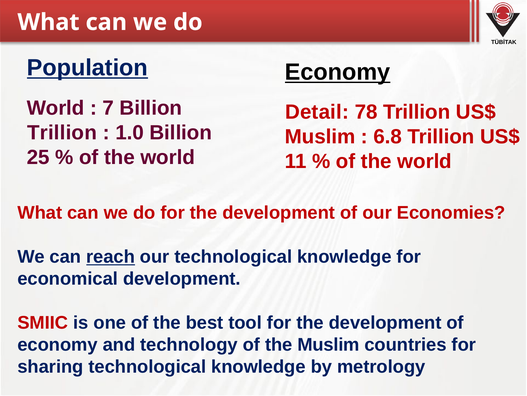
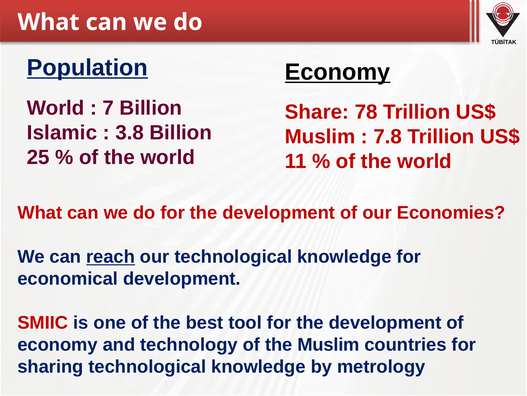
Detail: Detail -> Share
Trillion at (62, 132): Trillion -> Islamic
1.0: 1.0 -> 3.8
6.8: 6.8 -> 7.8
